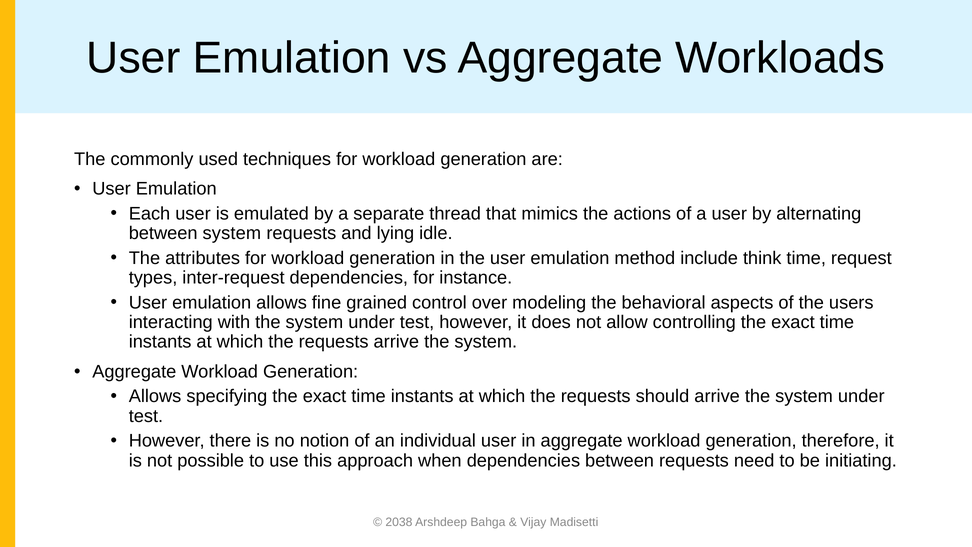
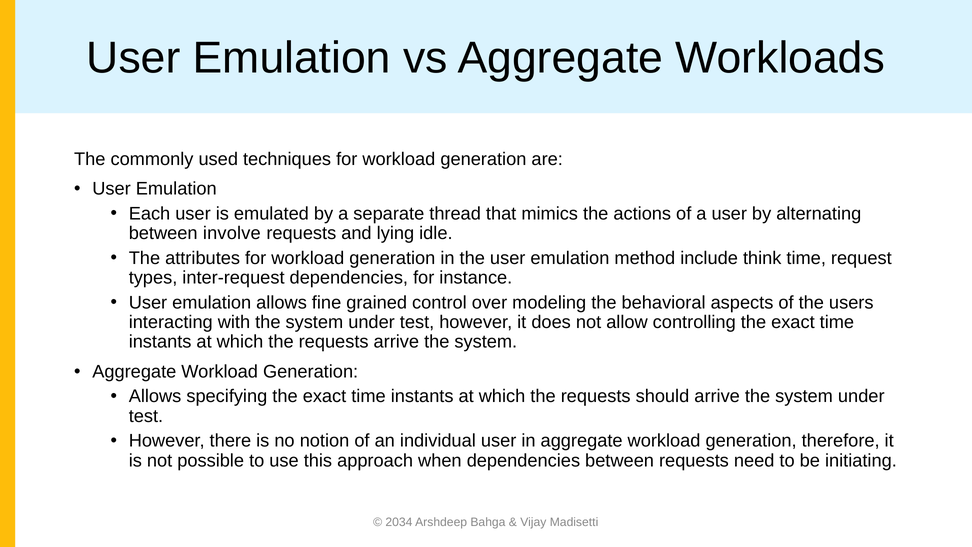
between system: system -> involve
2038: 2038 -> 2034
